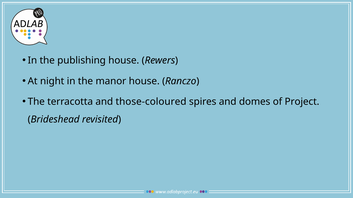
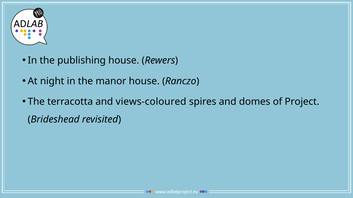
those-coloured: those-coloured -> views-coloured
